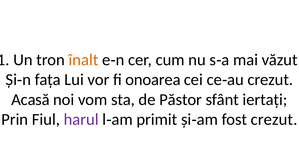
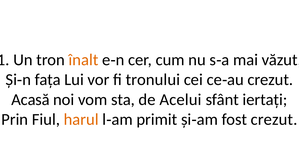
onoarea: onoarea -> tronului
Păstor: Păstor -> Acelui
harul colour: purple -> orange
